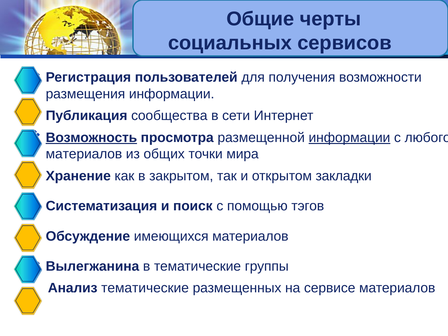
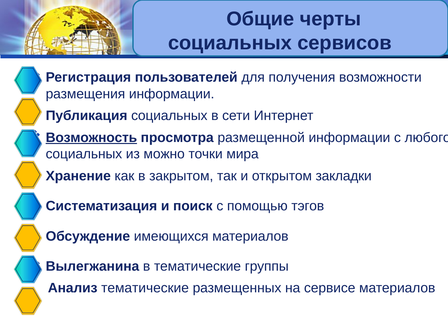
Публикация сообщества: сообщества -> социальных
информации at (349, 138) underline: present -> none
материалов at (84, 154): материалов -> социальных
общих: общих -> можно
